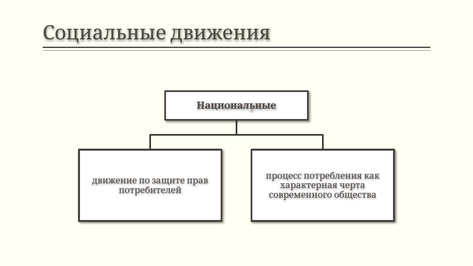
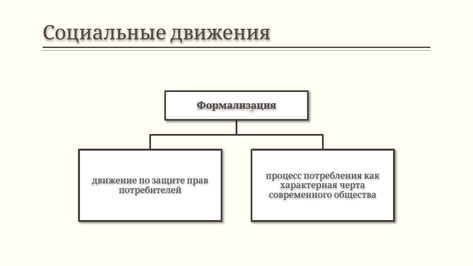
Национальные: Национальные -> Формализация
